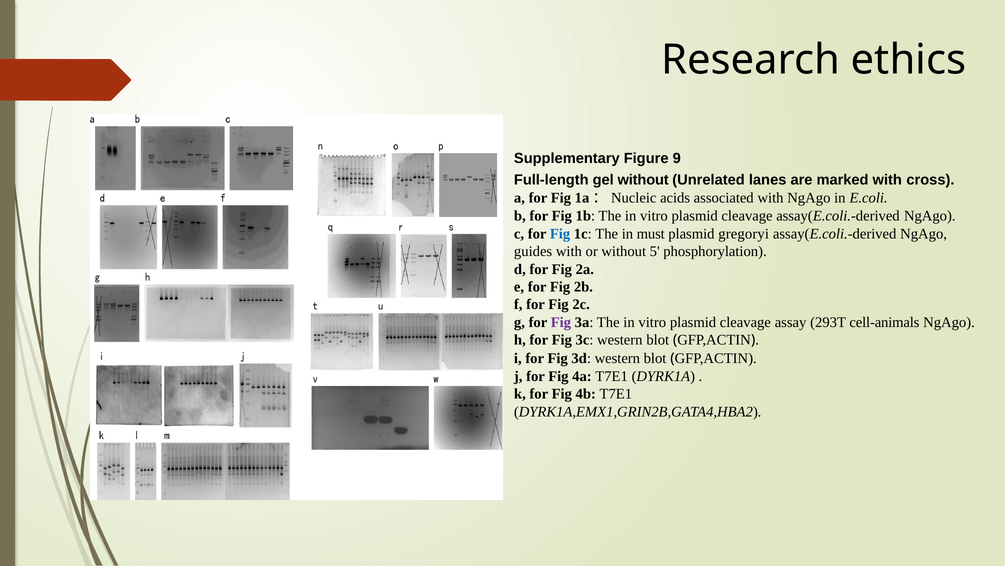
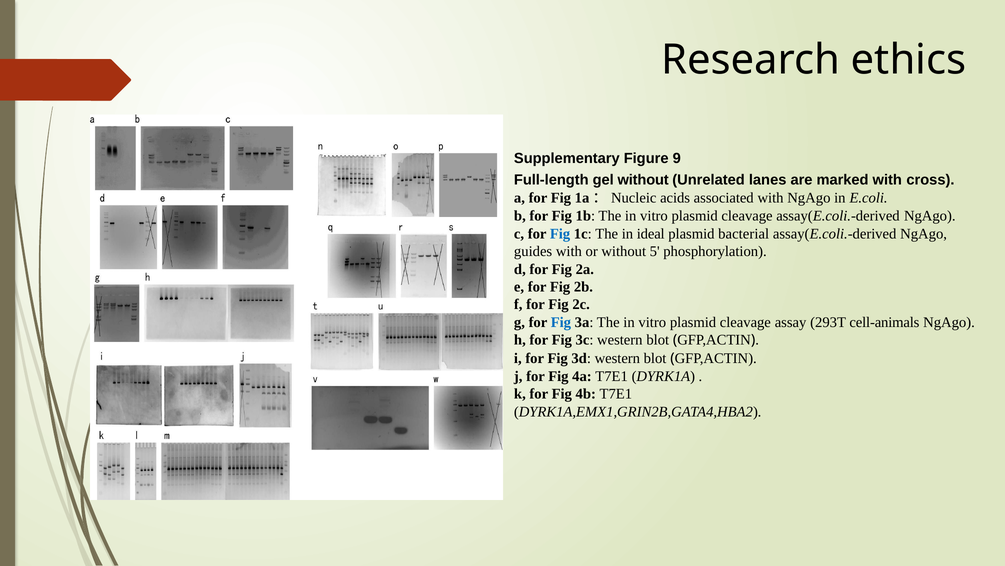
must: must -> ideal
gregoryi: gregoryi -> bacterial
Fig at (561, 322) colour: purple -> blue
